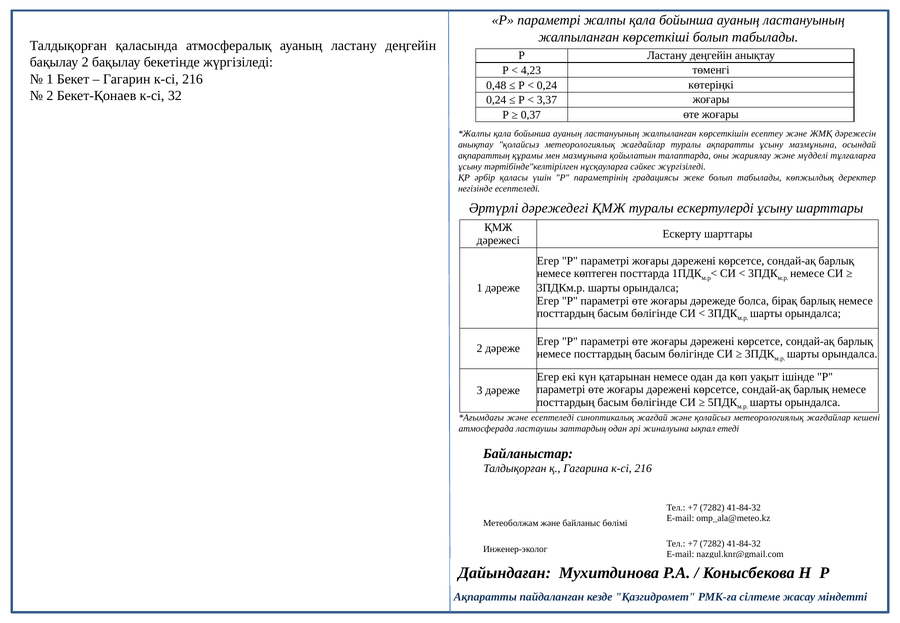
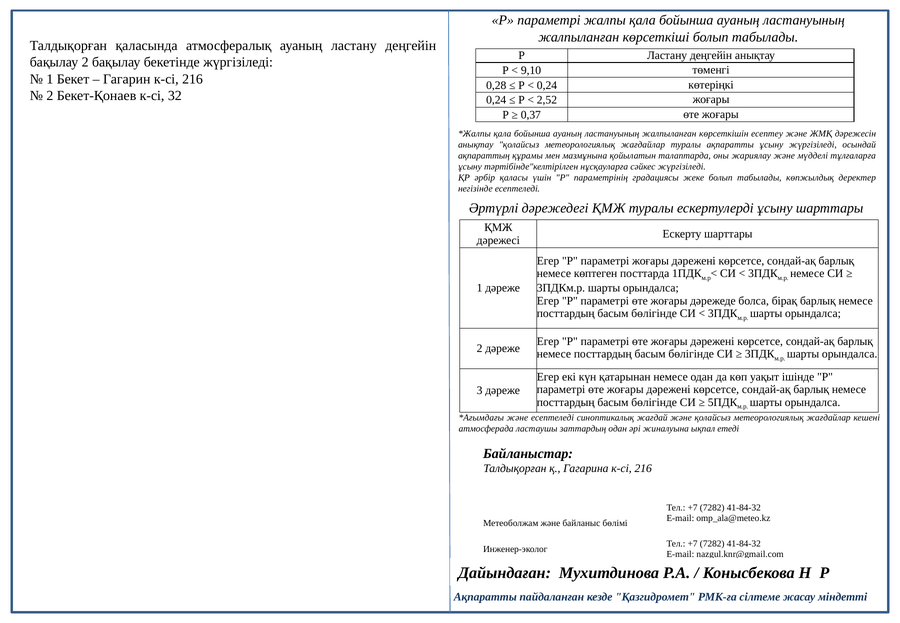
4,23: 4,23 -> 9,10
0,48: 0,48 -> 0,28
3,37: 3,37 -> 2,52
ұсыну мазмұнына: мазмұнына -> жүргізіледі
